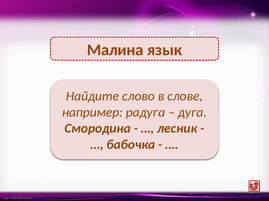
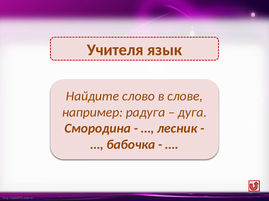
Малина: Малина -> Учителя
